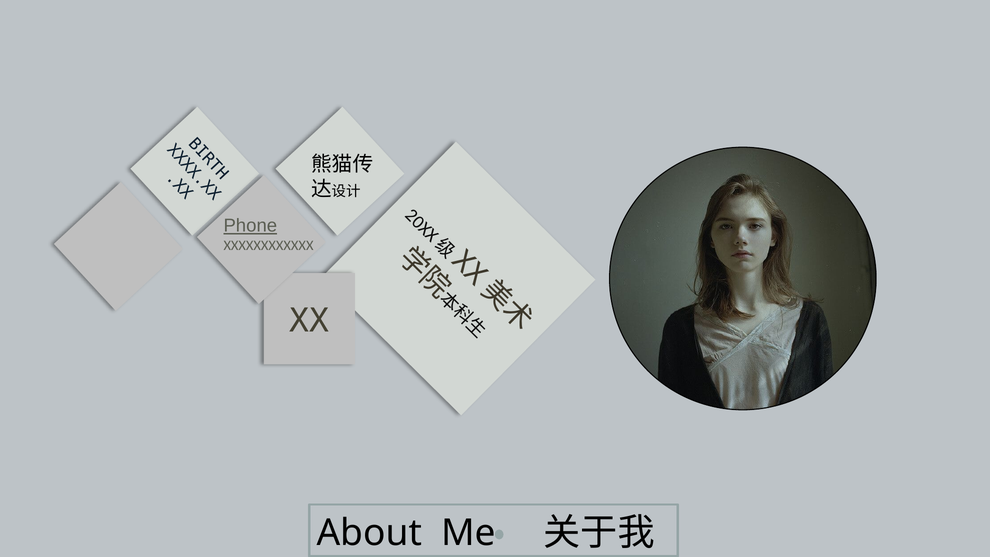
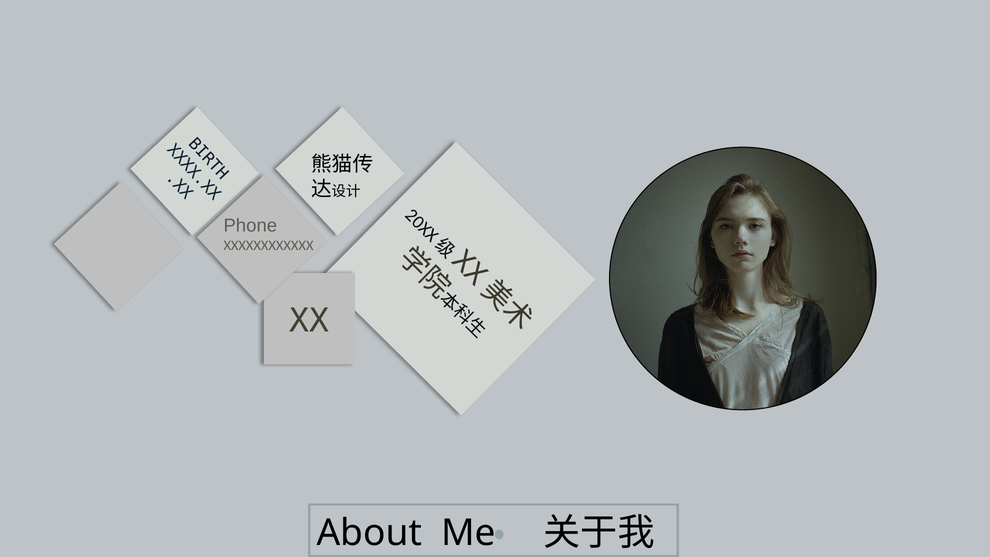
Phone underline: present -> none
